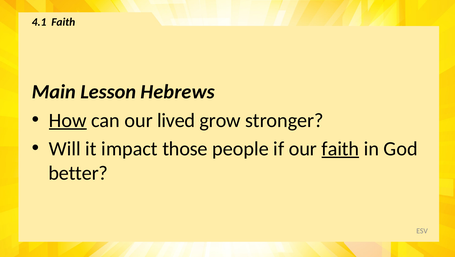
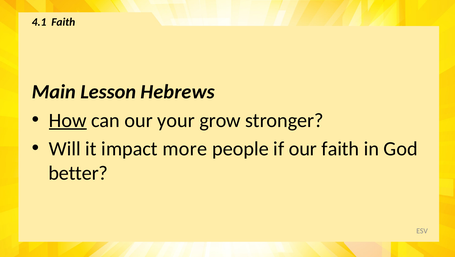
lived: lived -> your
those: those -> more
faith at (340, 148) underline: present -> none
